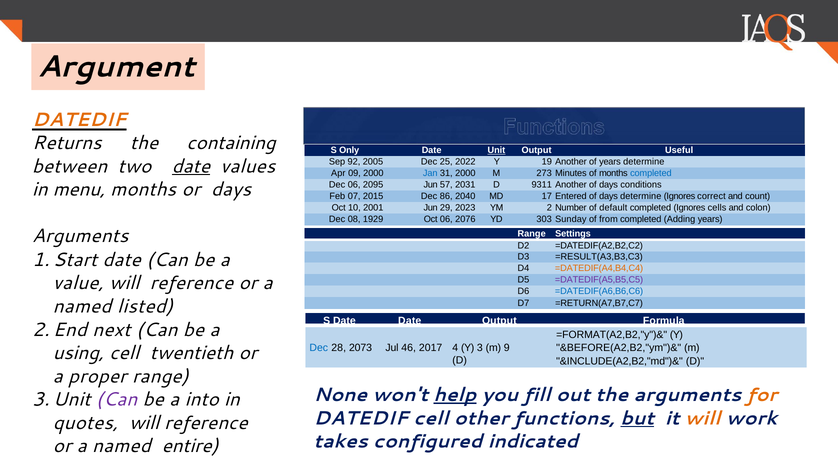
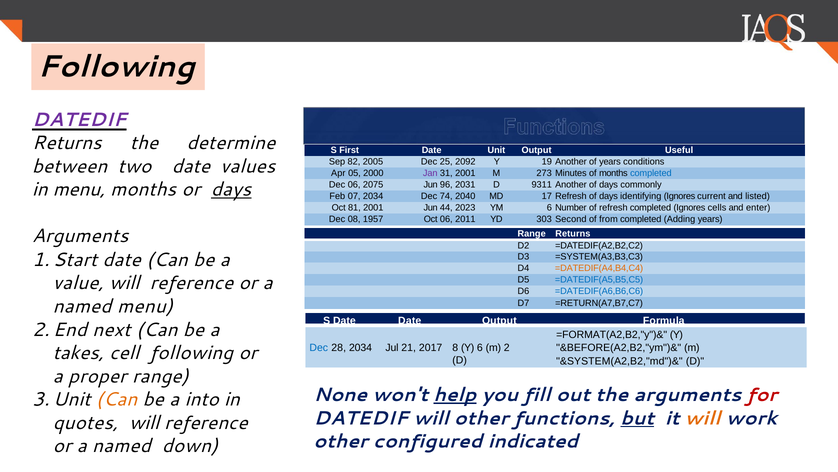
Argument at (116, 66): Argument -> Following
DATEDIF at (79, 120) colour: orange -> purple
containing: containing -> determine
Only: Only -> First
Unit underline: present -> none
92: 92 -> 82
2022: 2022 -> 2092
years determine: determine -> conditions
date at (191, 166) underline: present -> none
09: 09 -> 05
Jan colour: blue -> purple
31 2000: 2000 -> 2001
2095: 2095 -> 2075
57: 57 -> 96
conditions: conditions -> commonly
days at (231, 189) underline: none -> present
07 2015: 2015 -> 2034
86: 86 -> 74
17 Entered: Entered -> Refresh
days determine: determine -> identifying
correct: correct -> current
count: count -> listed
10: 10 -> 81
29: 29 -> 44
YM 2: 2 -> 6
of default: default -> refresh
colon: colon -> enter
1929: 1929 -> 1957
2076: 2076 -> 2011
Sunday: Sunday -> Second
Range Settings: Settings -> Returns
=RESULT(A3,B3,C3: =RESULT(A3,B3,C3 -> =SYSTEM(A3,B3,C3
=DATEDIF(A5,B5,C5 colour: purple -> blue
named listed: listed -> menu
28 2073: 2073 -> 2034
46: 46 -> 21
4: 4 -> 8
Y 3: 3 -> 6
9: 9 -> 2
using: using -> takes
cell twentieth: twentieth -> following
&INCLUDE(A2,B2,"md")&: &INCLUDE(A2,B2,"md")& -> &SYSTEM(A2,B2,"md")&
for colour: orange -> red
Can at (117, 399) colour: purple -> orange
DATEDIF cell: cell -> will
takes at (341, 441): takes -> other
entire: entire -> down
